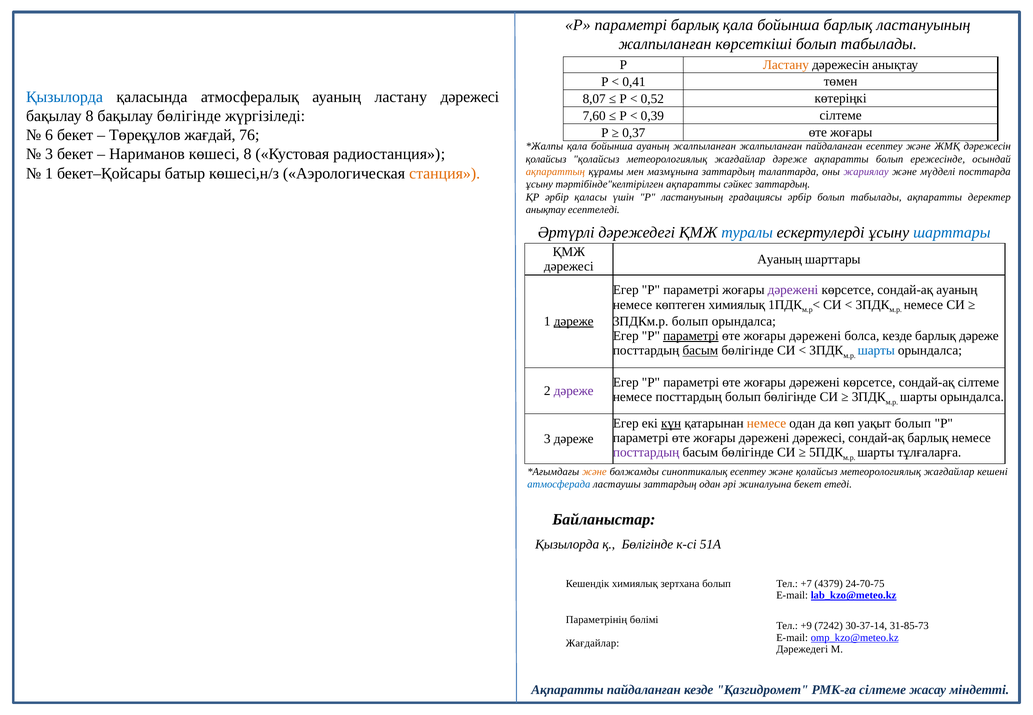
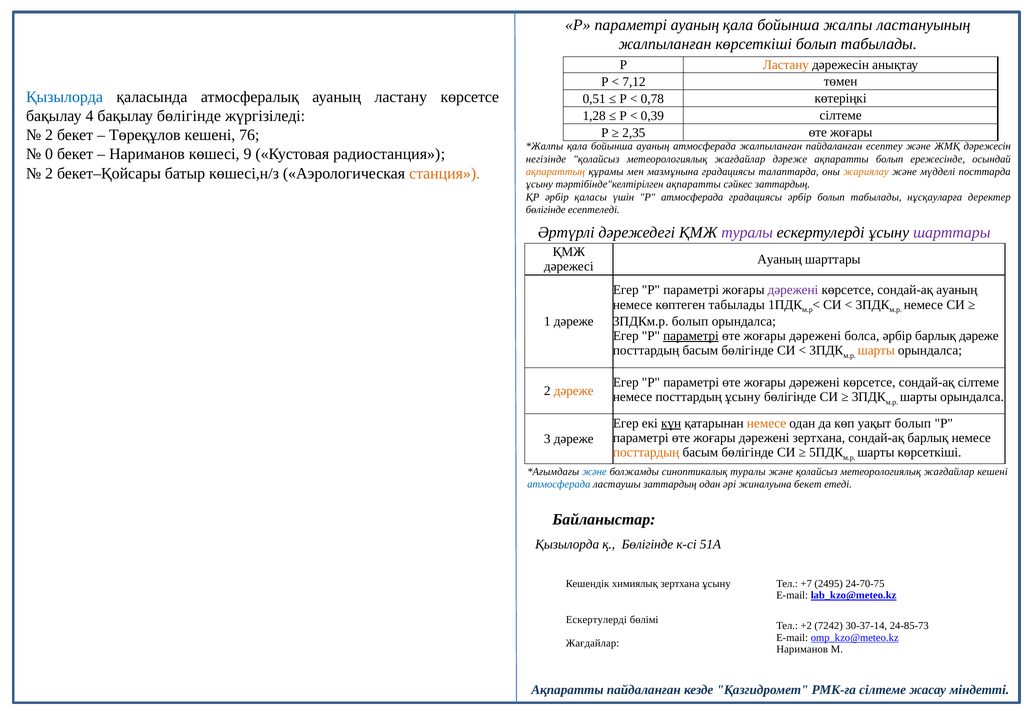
параметрі барлық: барлық -> ауаның
бойынша барлық: барлық -> жалпы
0,41: 0,41 -> 7,12
ластану дәрежесі: дәрежесі -> көрсетсе
8,07: 8,07 -> 0,51
0,52: 0,52 -> 0,78
бақылау 8: 8 -> 4
7,60: 7,60 -> 1,28
0,37: 0,37 -> 2,35
6 at (49, 135): 6 -> 2
Төреқұлов жағдай: жағдай -> кешені
ауаның жалпыланған: жалпыланған -> атмосферада
3 at (49, 154): 3 -> 0
көшесі 8: 8 -> 9
қолайсыз at (546, 159): қолайсыз -> негізінде
1 at (49, 173): 1 -> 2
мазмұнына заттардың: заттардың -> градациясы
жариялау colour: purple -> orange
Р ластануының: ластануының -> атмосферада
табылады ақпаратты: ақпаратты -> нұсқауларға
анықтау at (546, 210): анықтау -> бөлігінде
туралы at (747, 232) colour: blue -> purple
шарттары at (952, 232) colour: blue -> purple
көптеген химиялық: химиялық -> табылады
дәреже at (574, 321) underline: present -> none
болса кезде: кезде -> әрбір
басым at (700, 351) underline: present -> none
шарты at (876, 351) colour: blue -> orange
дәреже at (574, 391) colour: purple -> orange
посттардың болып: болып -> ұсыну
дәрежені дәрежесі: дәрежесі -> зертхана
посттардың at (646, 453) colour: purple -> orange
шарты тұлғаларға: тұлғаларға -> көрсеткіші
және at (594, 472) colour: orange -> blue
синоптикалық есептеу: есептеу -> туралы
зертхана болып: болып -> ұсыну
4379: 4379 -> 2495
Параметрінің at (596, 620): Параметрінің -> Ескертулерді
+9: +9 -> +2
31-85-73: 31-85-73 -> 24-85-73
Дәрежедегі at (802, 649): Дәрежедегі -> Нариманов
